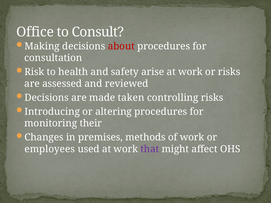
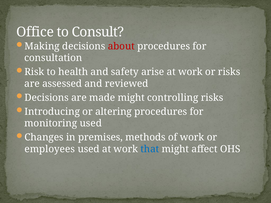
made taken: taken -> might
monitoring their: their -> used
that colour: purple -> blue
